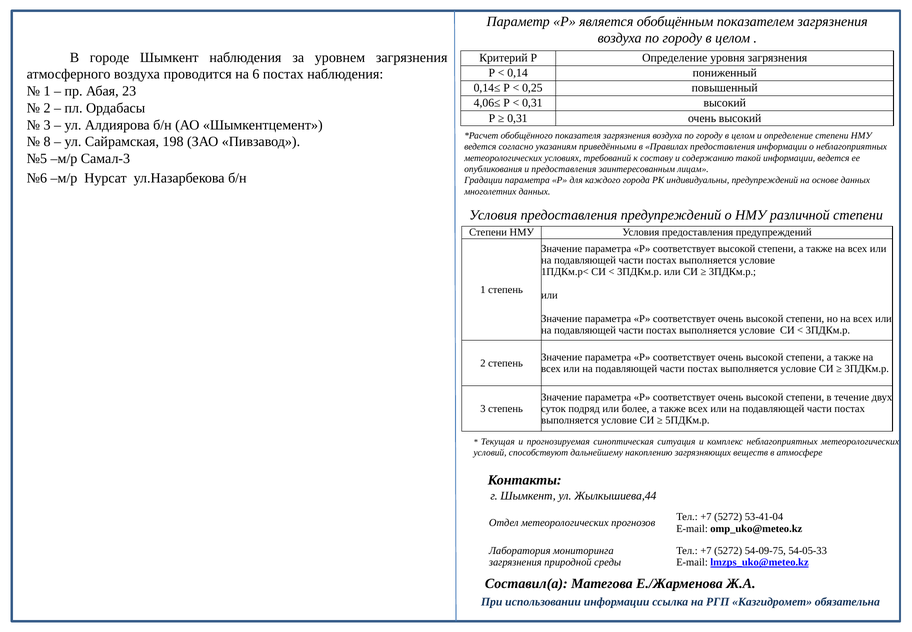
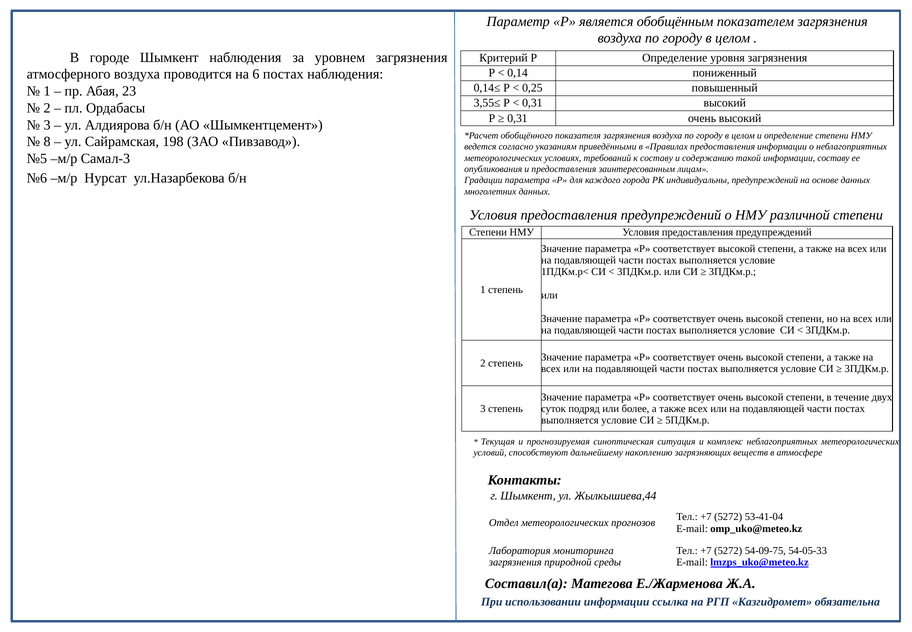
4,06≤: 4,06≤ -> 3,55≤
информации ведется: ведется -> составу
